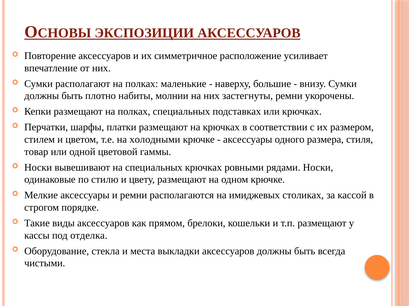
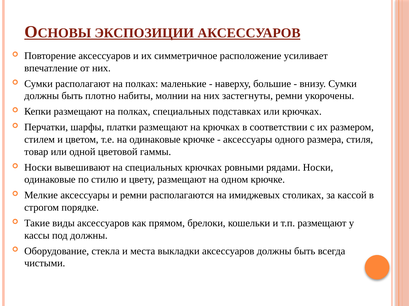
на холодными: холодными -> одинаковые
под отделка: отделка -> должны
